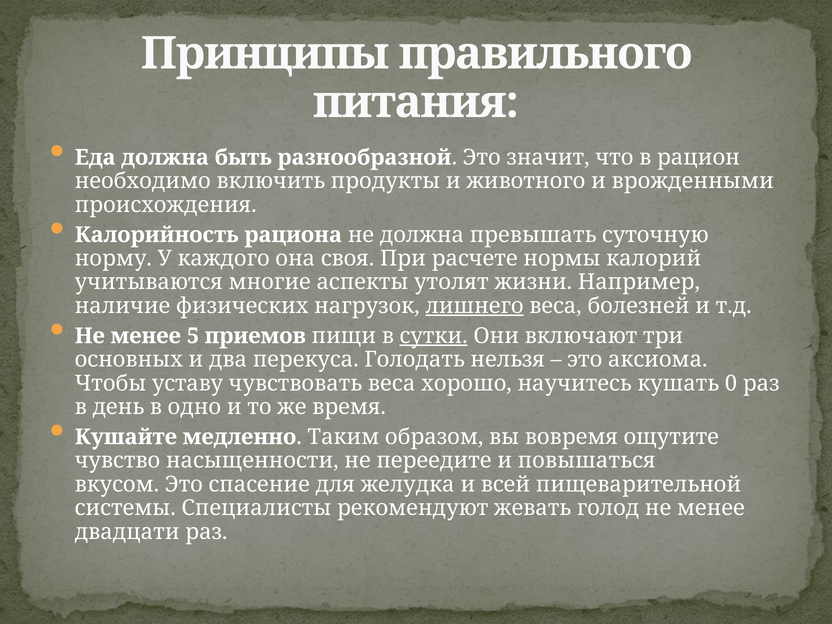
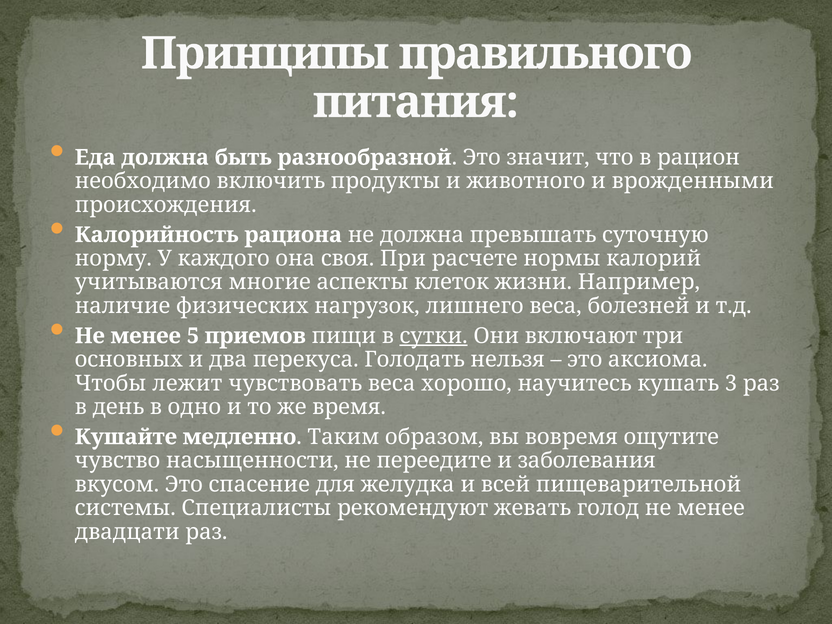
утолят: утолят -> клеток
лишнего underline: present -> none
уставу: уставу -> лежит
0: 0 -> 3
повышаться: повышаться -> заболевания
